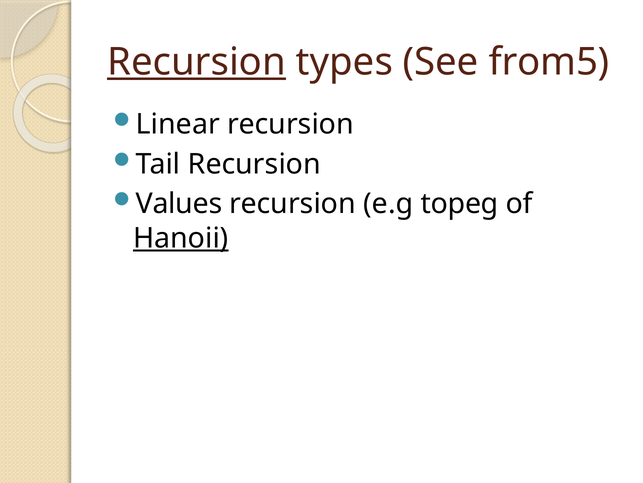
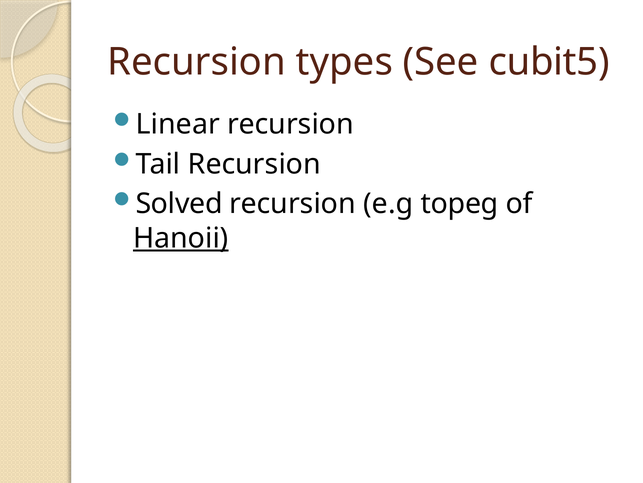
Recursion at (197, 62) underline: present -> none
from5: from5 -> cubit5
Values: Values -> Solved
